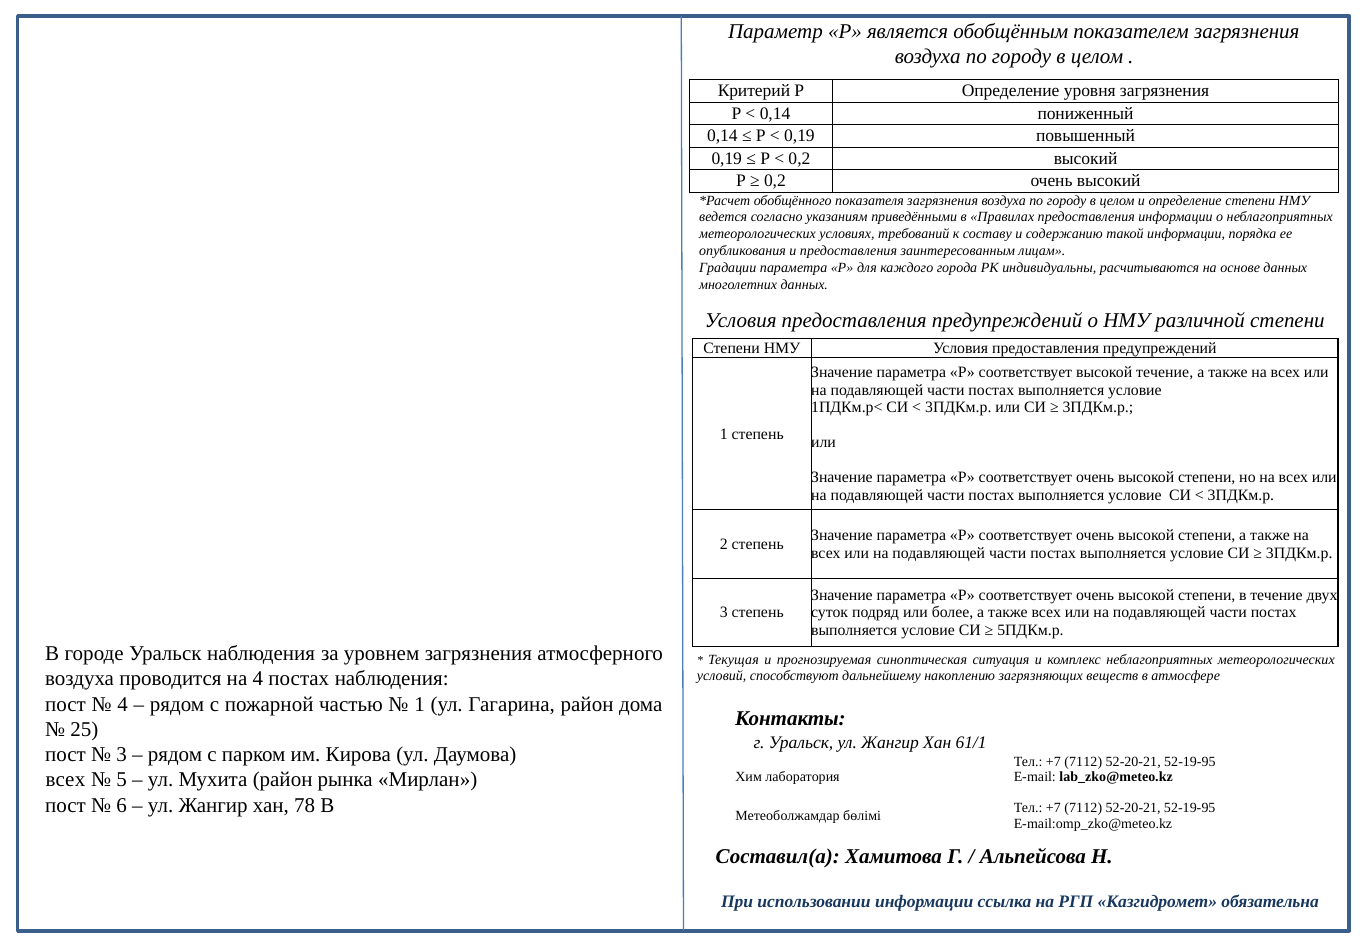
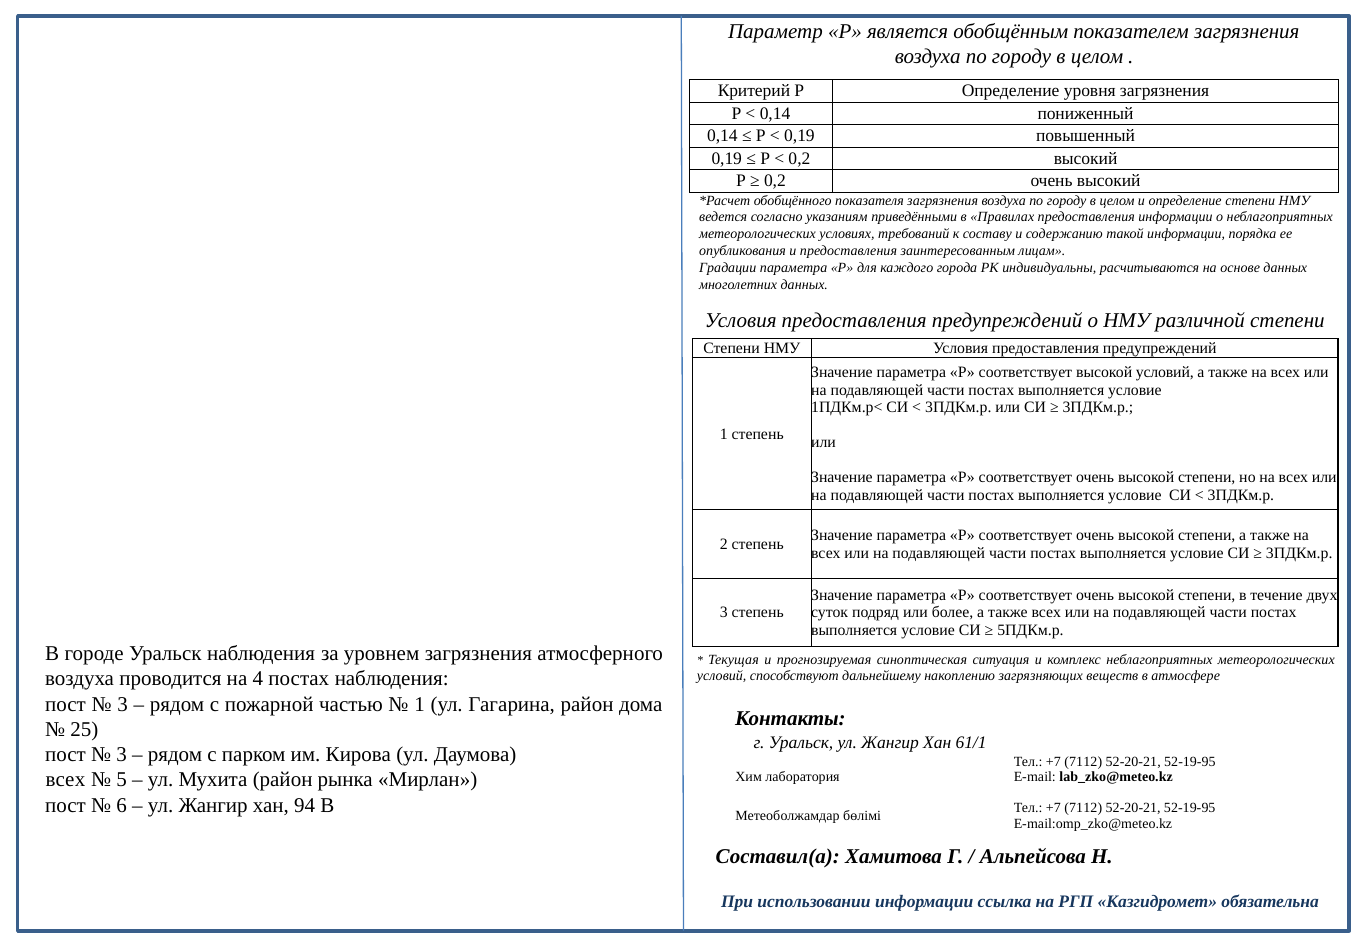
высокой течение: течение -> условий
4 at (123, 704): 4 -> 3
78: 78 -> 94
